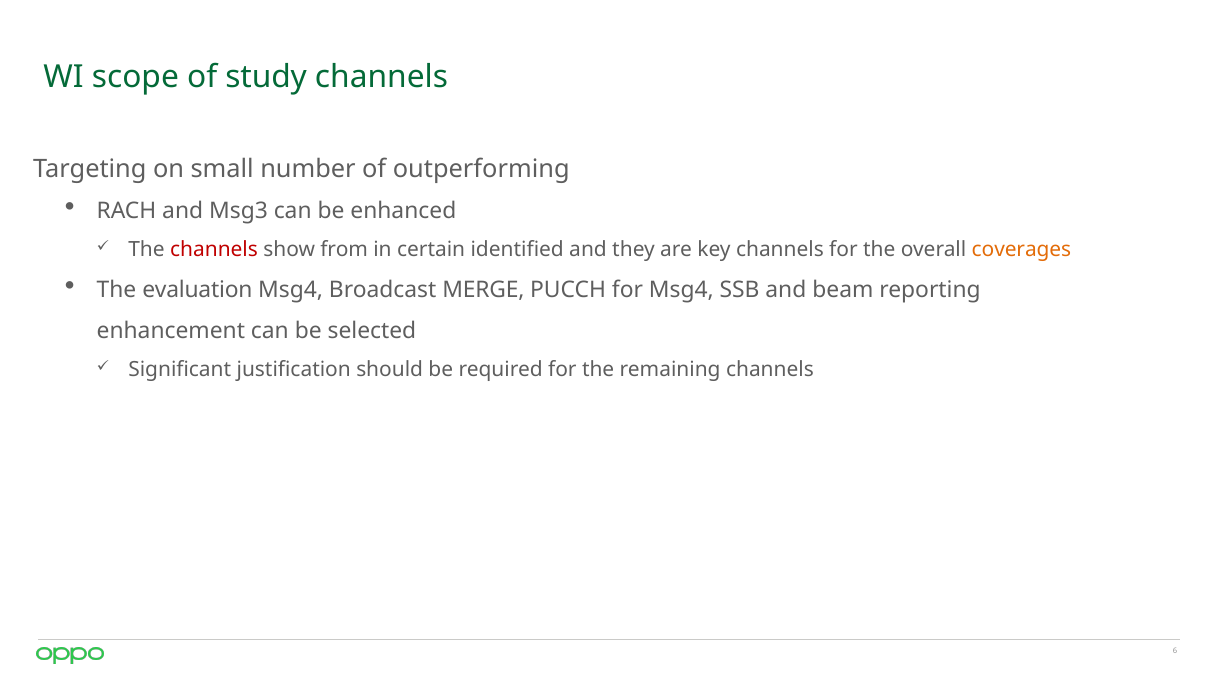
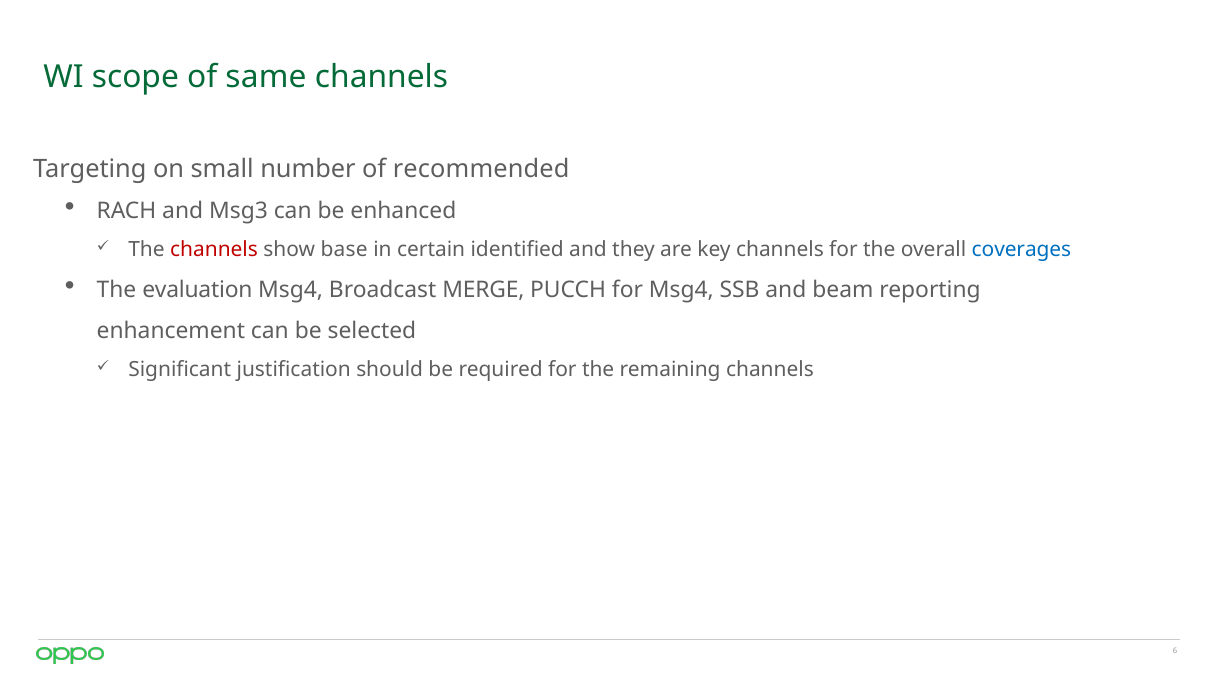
study: study -> same
outperforming: outperforming -> recommended
from: from -> base
coverages colour: orange -> blue
